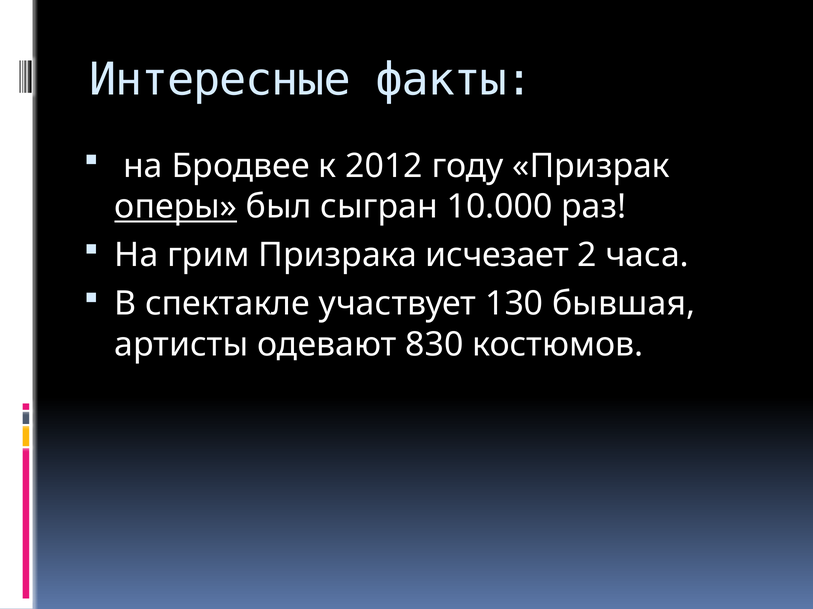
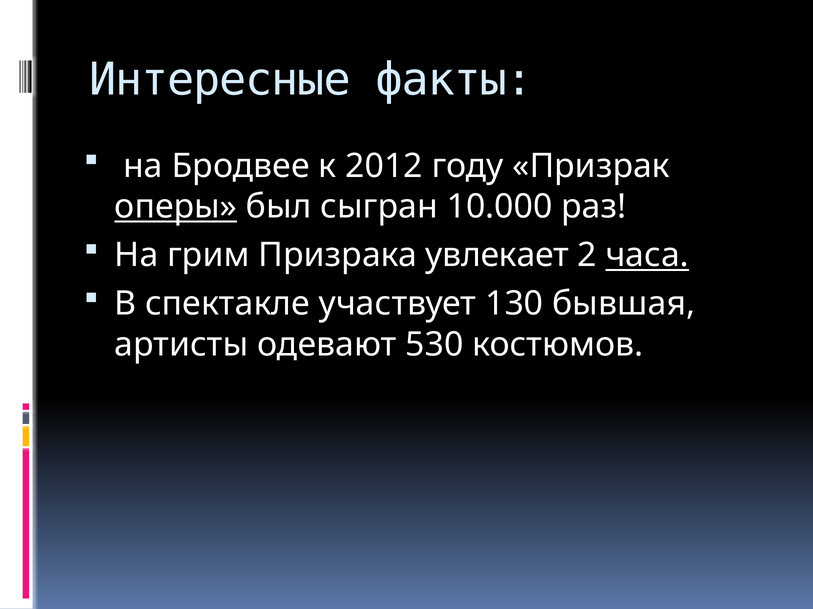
исчезает: исчезает -> увлекает
часа underline: none -> present
830: 830 -> 530
